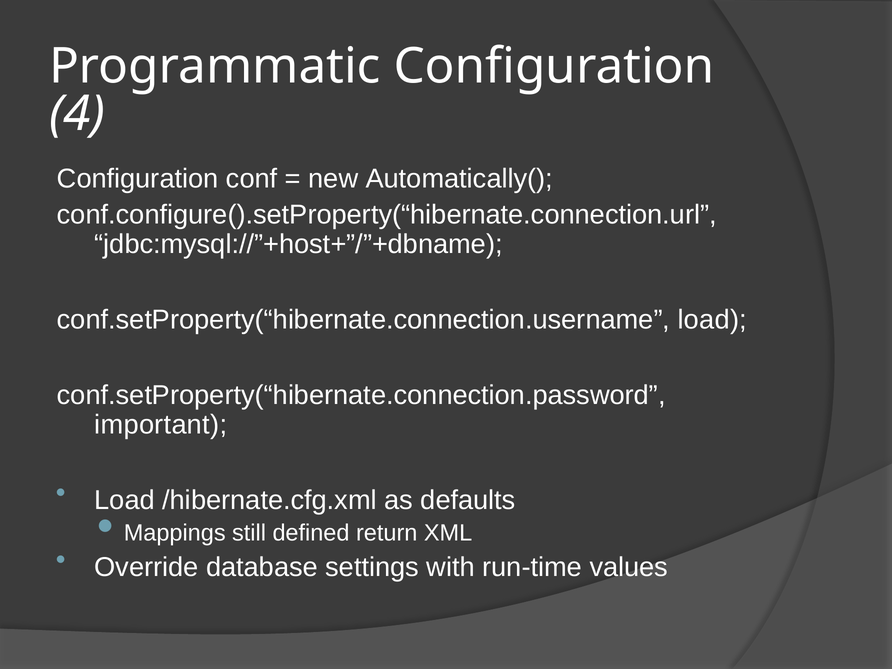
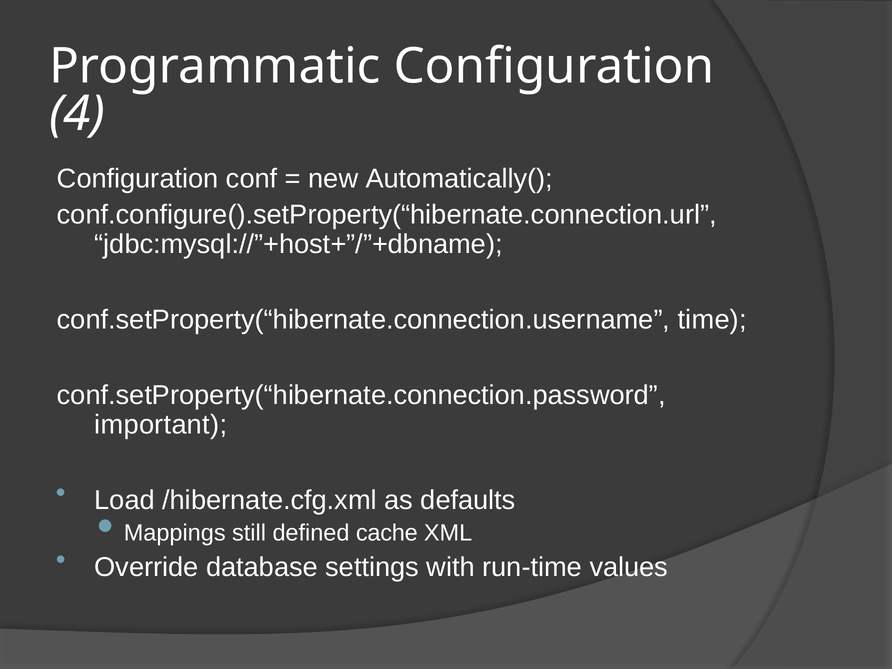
conf.setProperty(“hibernate.connection.username load: load -> time
return: return -> cache
